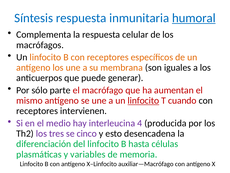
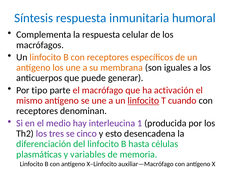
humoral underline: present -> none
sólo: sólo -> tipo
aumentan: aumentan -> activación
intervienen: intervienen -> denominan
4: 4 -> 1
